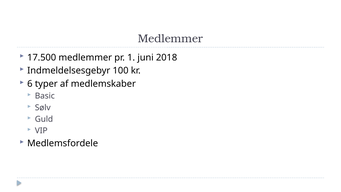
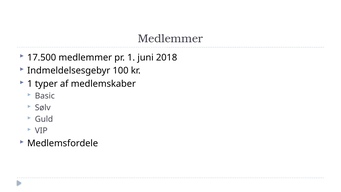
6 at (30, 84): 6 -> 1
